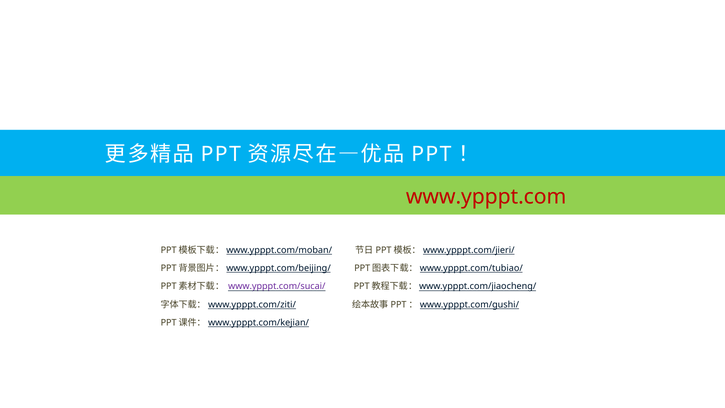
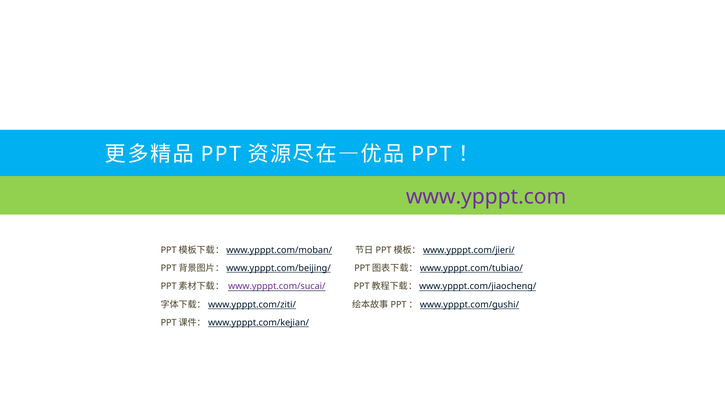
www.ypppt.com colour: red -> purple
